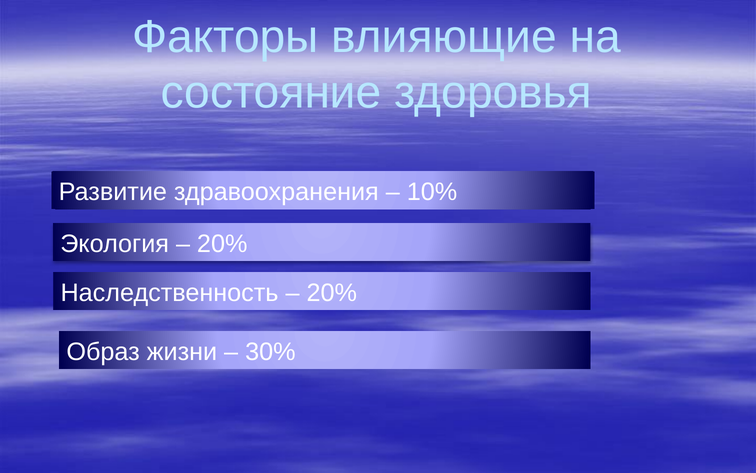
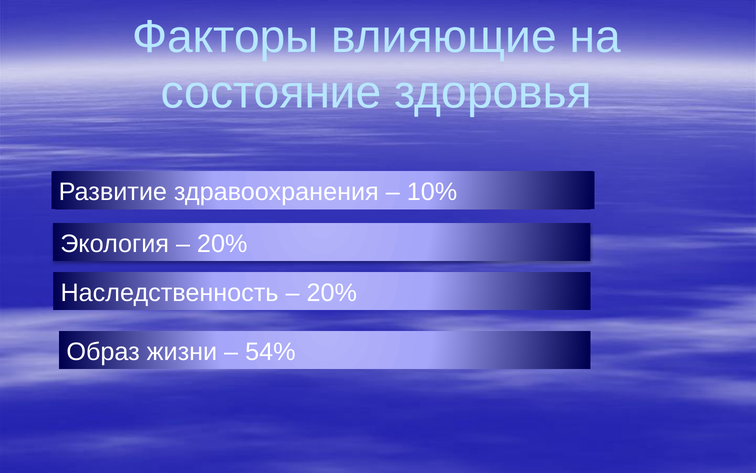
30%: 30% -> 54%
